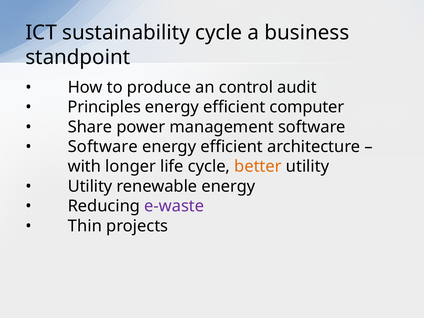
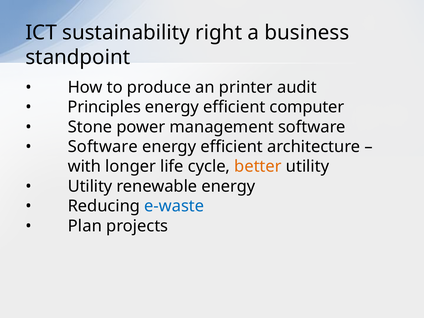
sustainability cycle: cycle -> right
control: control -> printer
Share: Share -> Stone
e-waste colour: purple -> blue
Thin: Thin -> Plan
